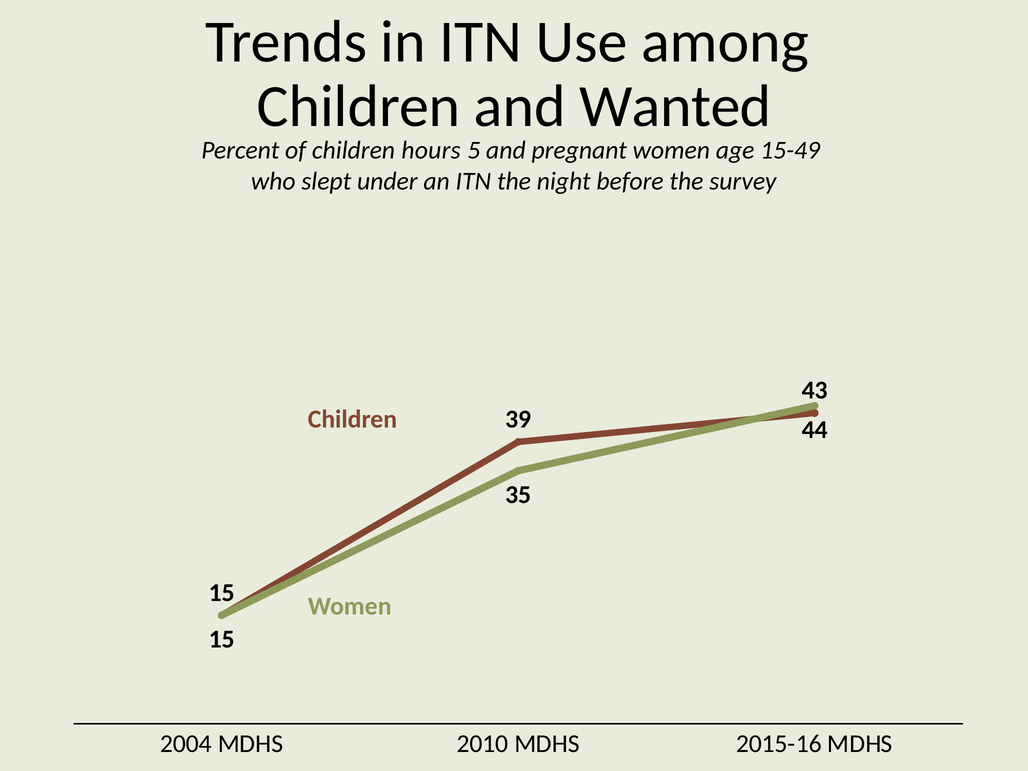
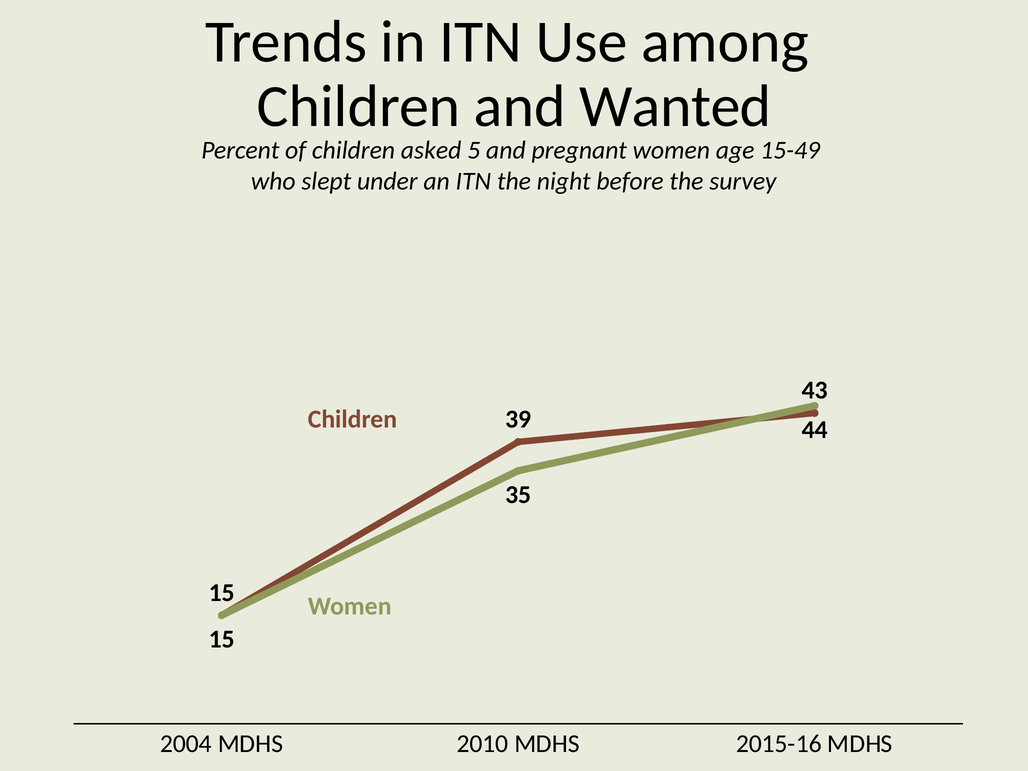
hours: hours -> asked
